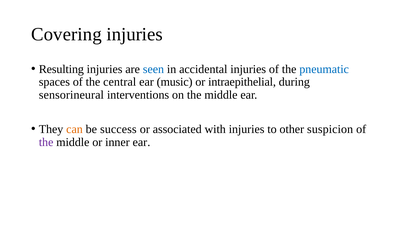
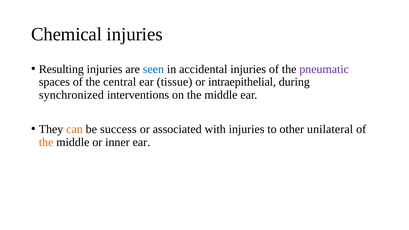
Covering: Covering -> Chemical
pneumatic colour: blue -> purple
music: music -> tissue
sensorineural: sensorineural -> synchronized
suspicion: suspicion -> unilateral
the at (46, 142) colour: purple -> orange
